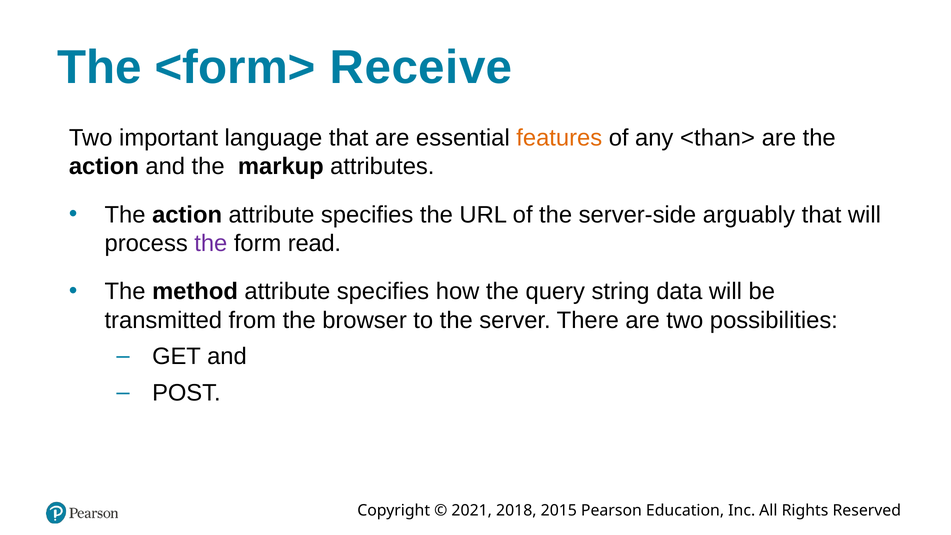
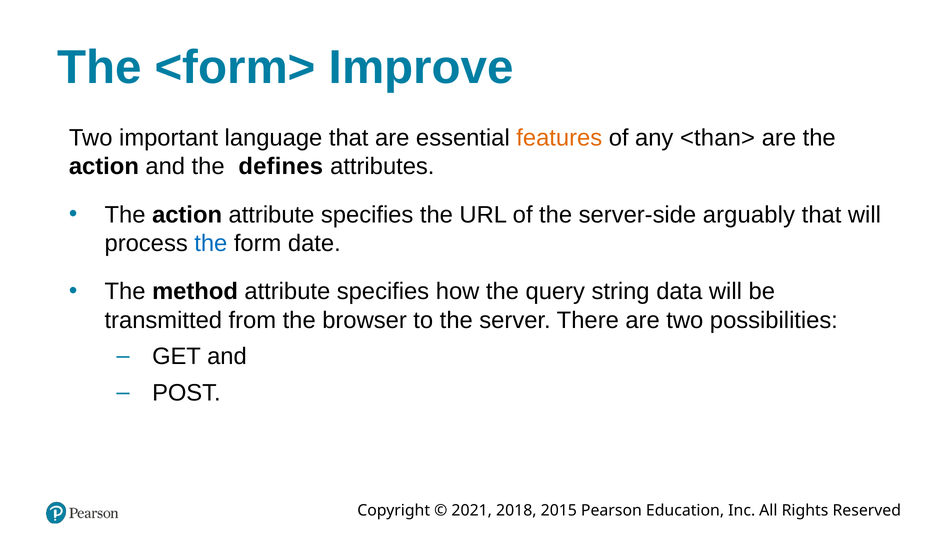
Receive: Receive -> Improve
markup: markup -> defines
the at (211, 243) colour: purple -> blue
read: read -> date
